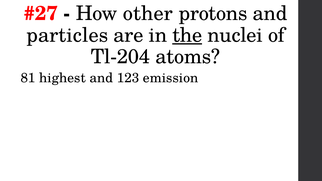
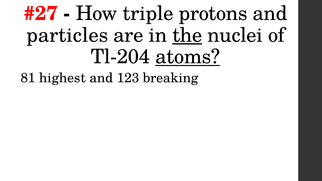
other: other -> triple
atoms underline: none -> present
emission: emission -> breaking
